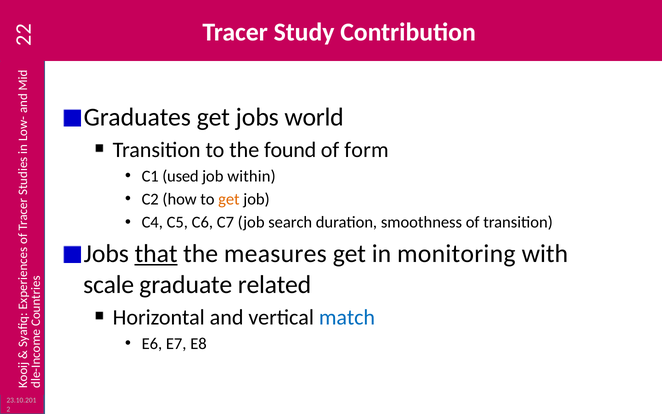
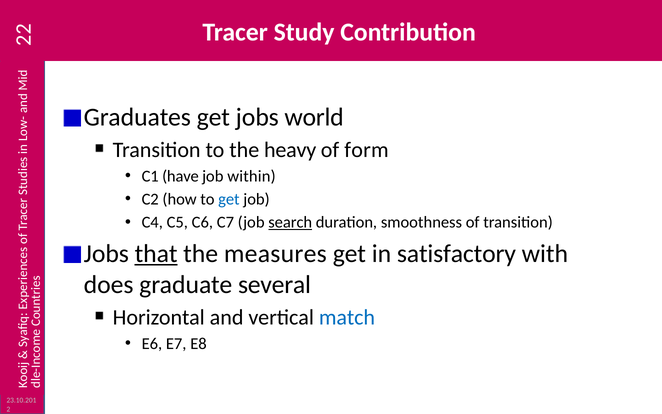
found: found -> heavy
used: used -> have
get at (229, 199) colour: orange -> blue
search underline: none -> present
monitoring: monitoring -> satisfactory
scale: scale -> does
related: related -> several
